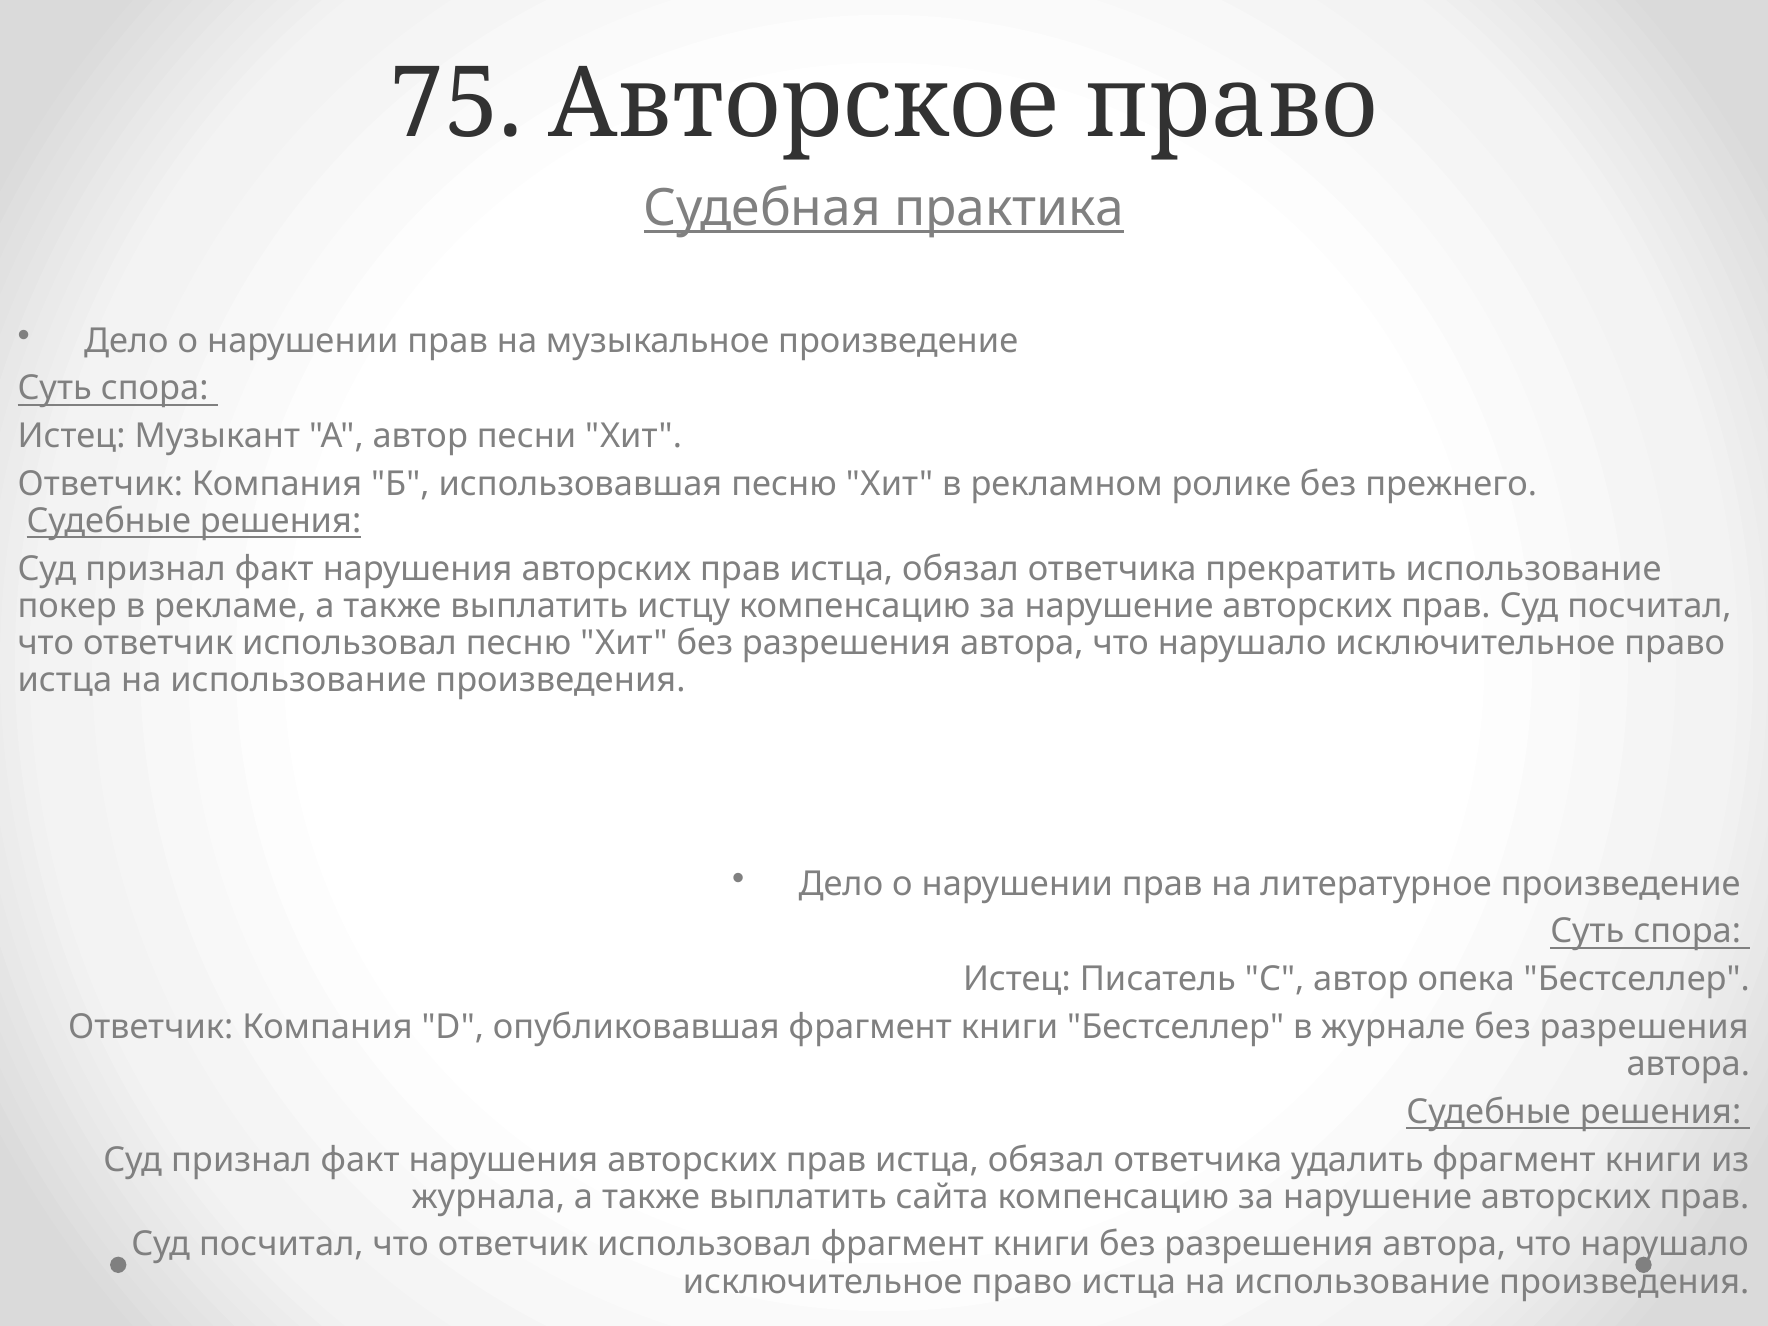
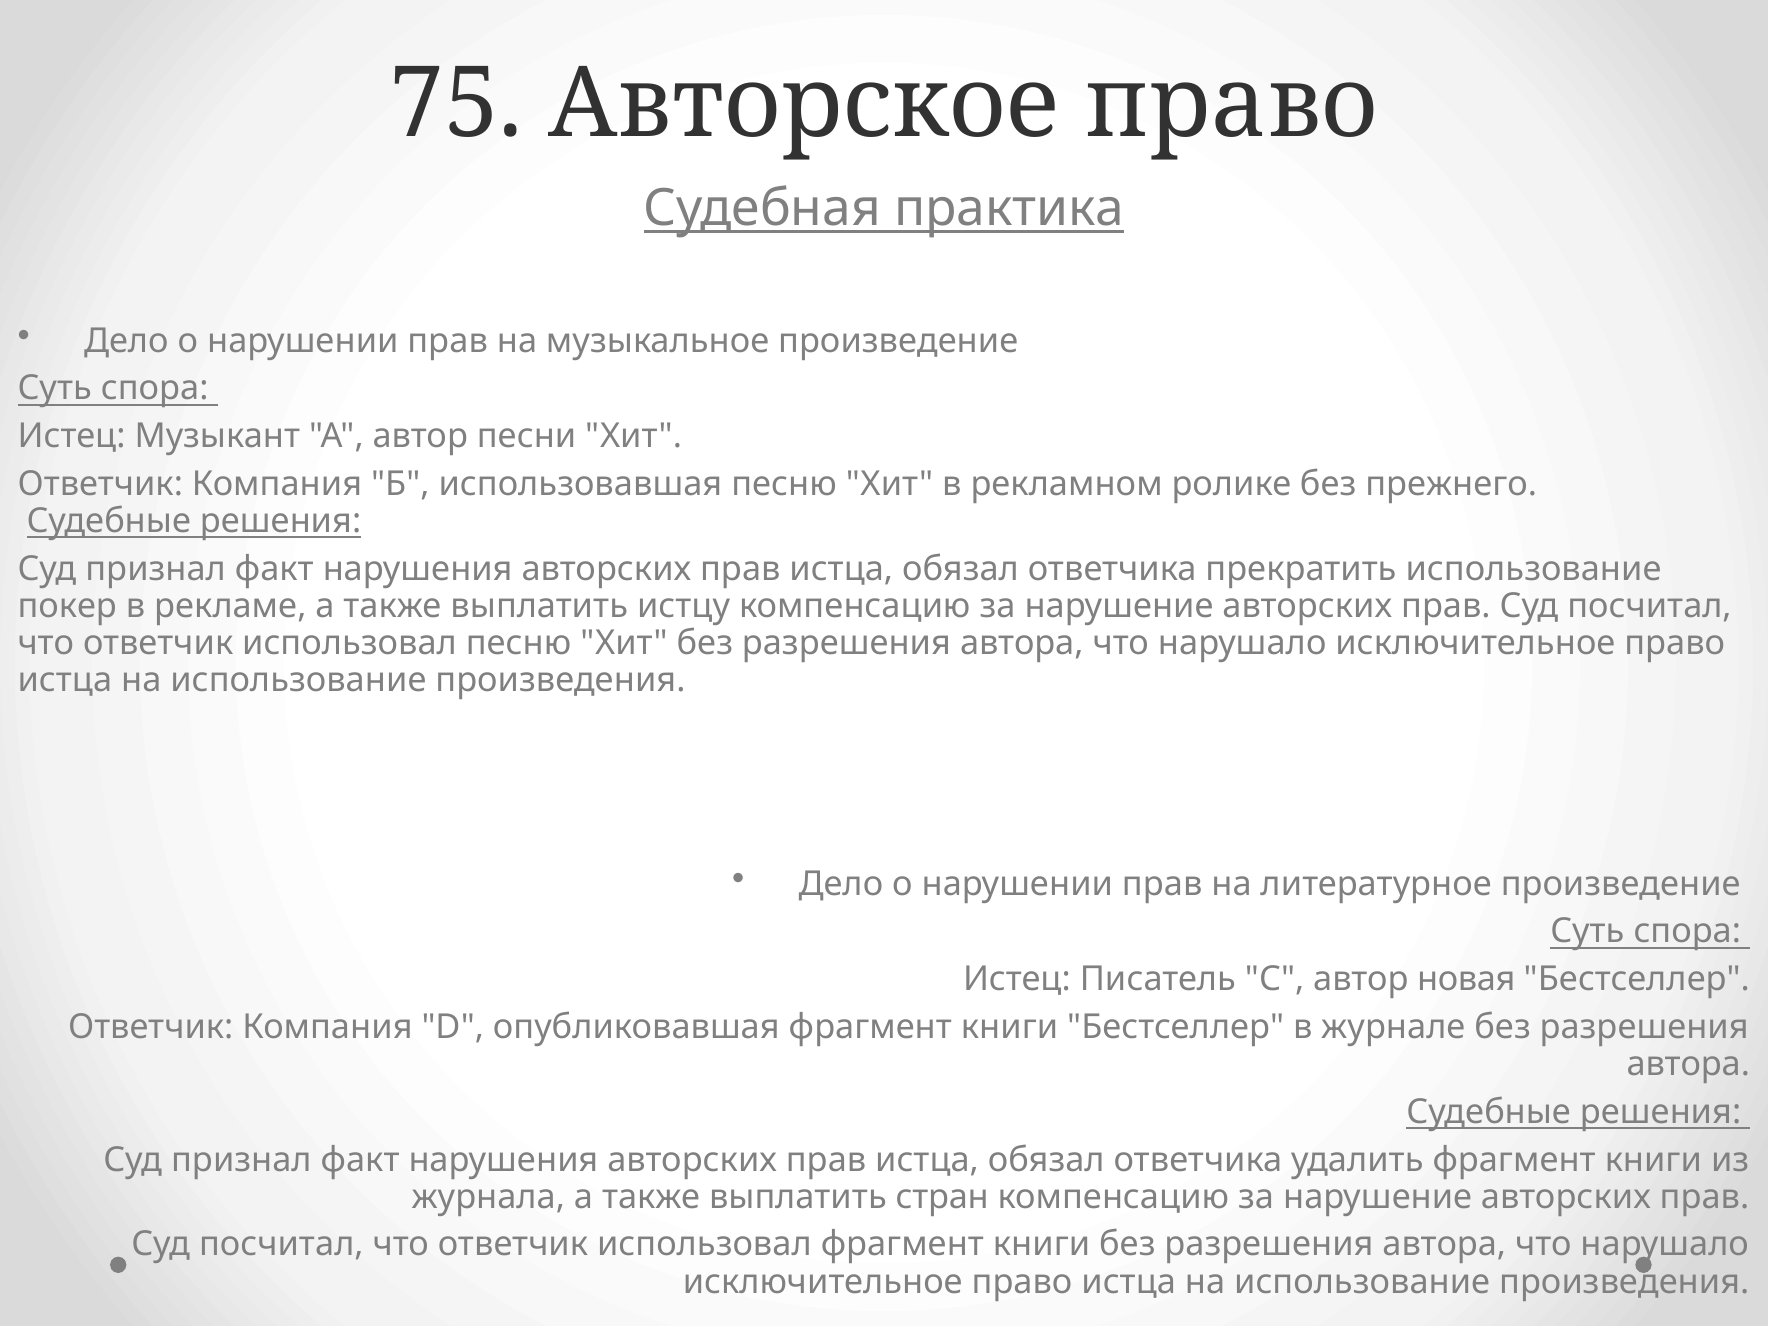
опека: опека -> новая
сайта: сайта -> стран
